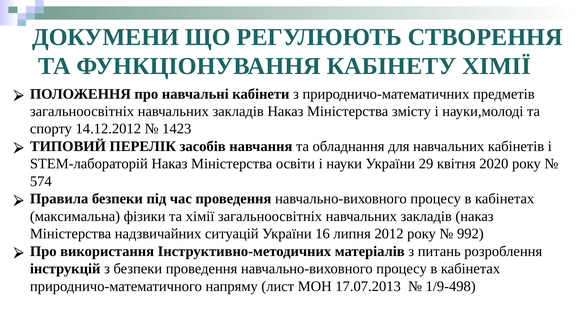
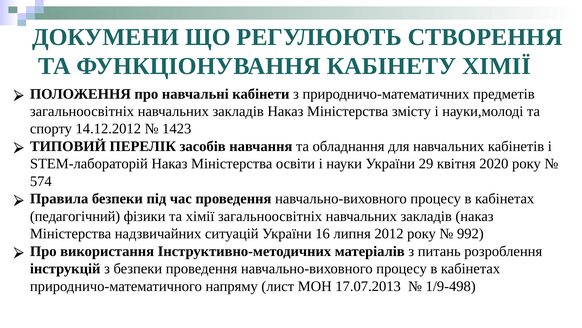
максимальна: максимальна -> педагогічний
